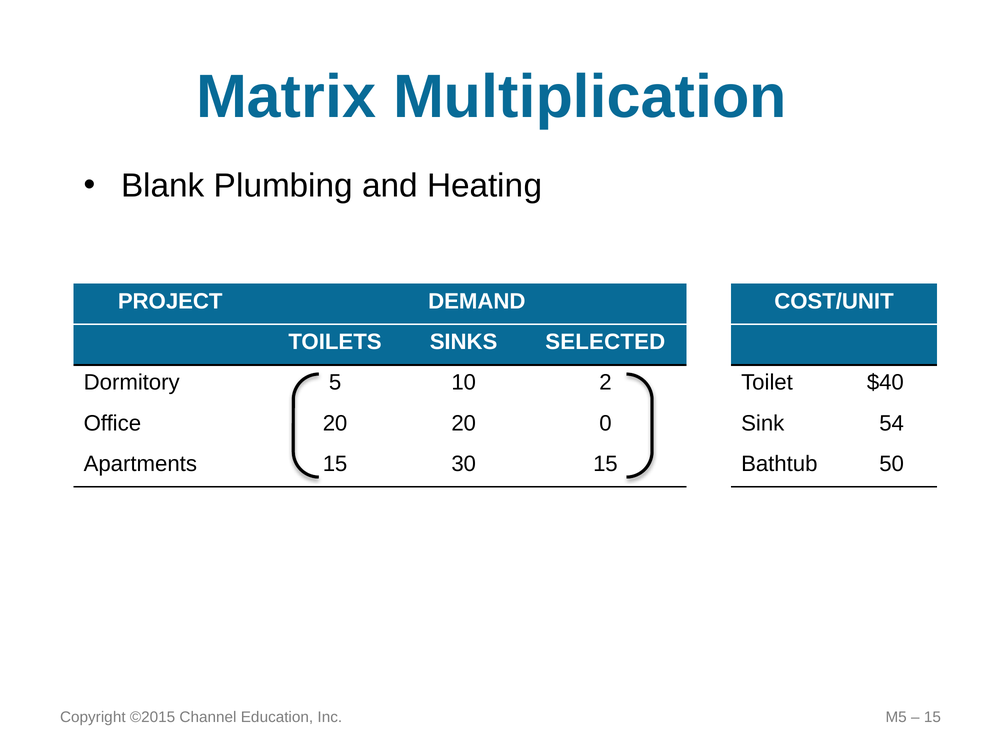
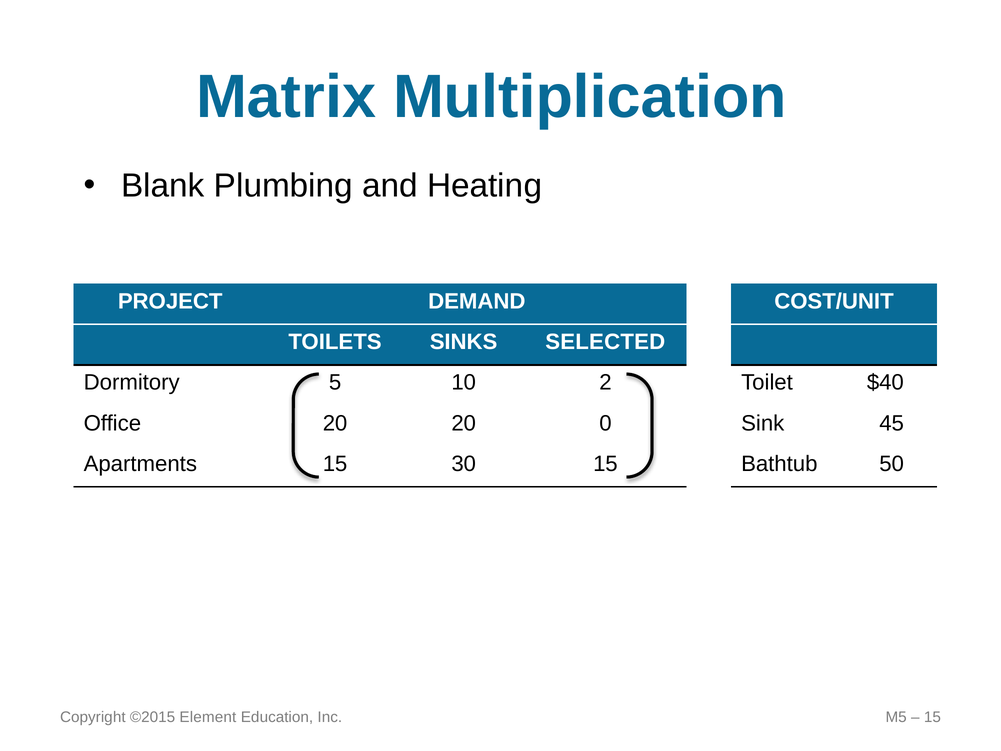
54: 54 -> 45
Channel: Channel -> Element
